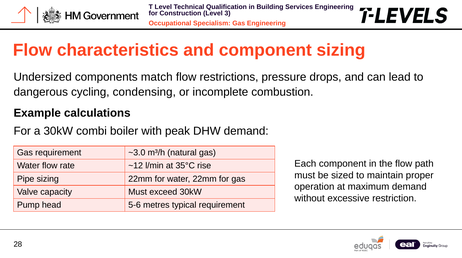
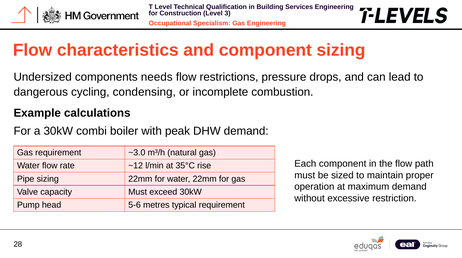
match: match -> needs
